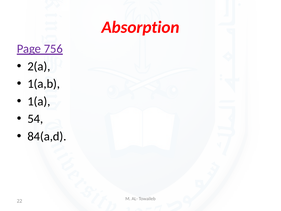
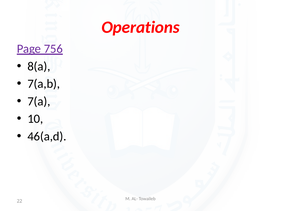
Absorption: Absorption -> Operations
2(a: 2(a -> 8(a
1(a,b: 1(a,b -> 7(a,b
1(a: 1(a -> 7(a
54: 54 -> 10
84(a,d: 84(a,d -> 46(a,d
